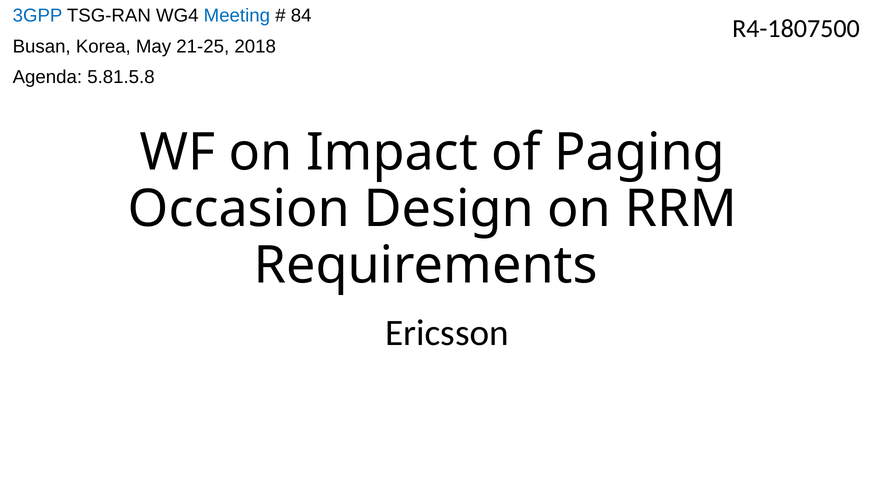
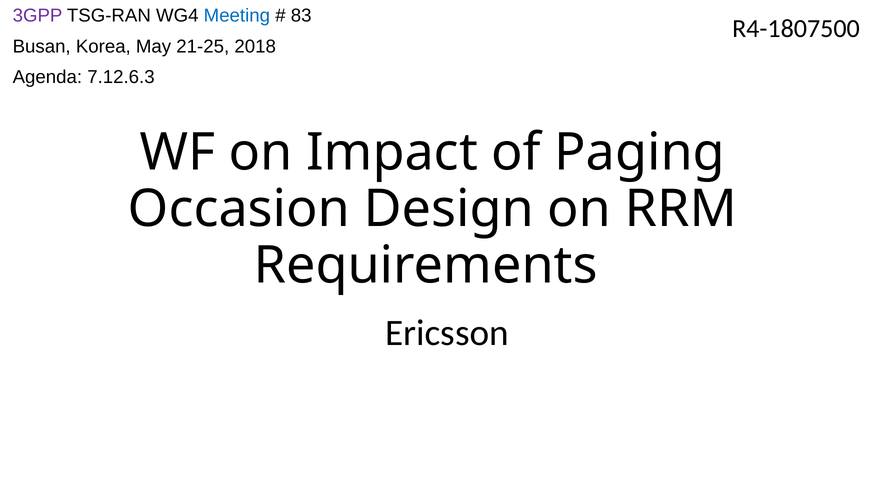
3GPP colour: blue -> purple
84: 84 -> 83
5.81.5.8: 5.81.5.8 -> 7.12.6.3
